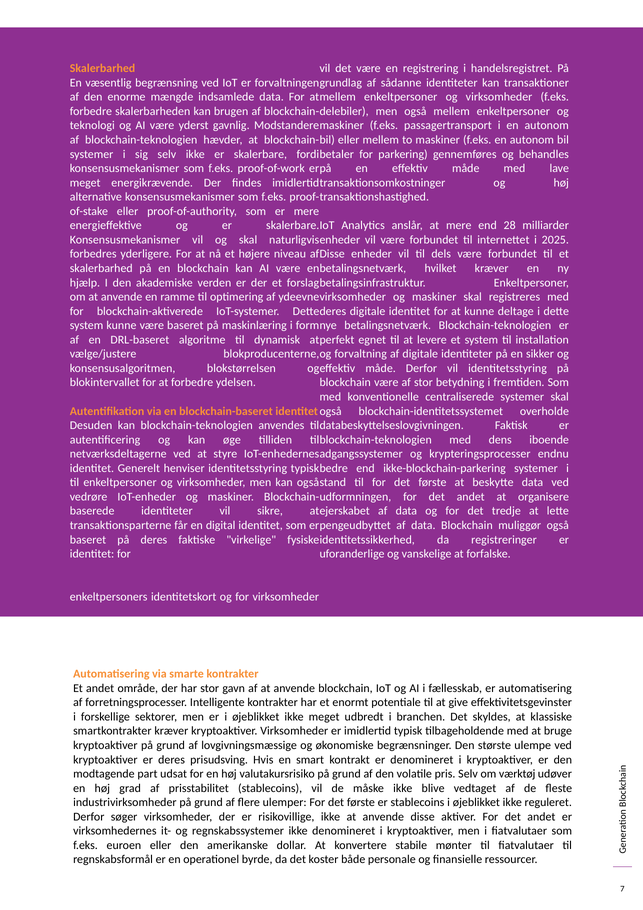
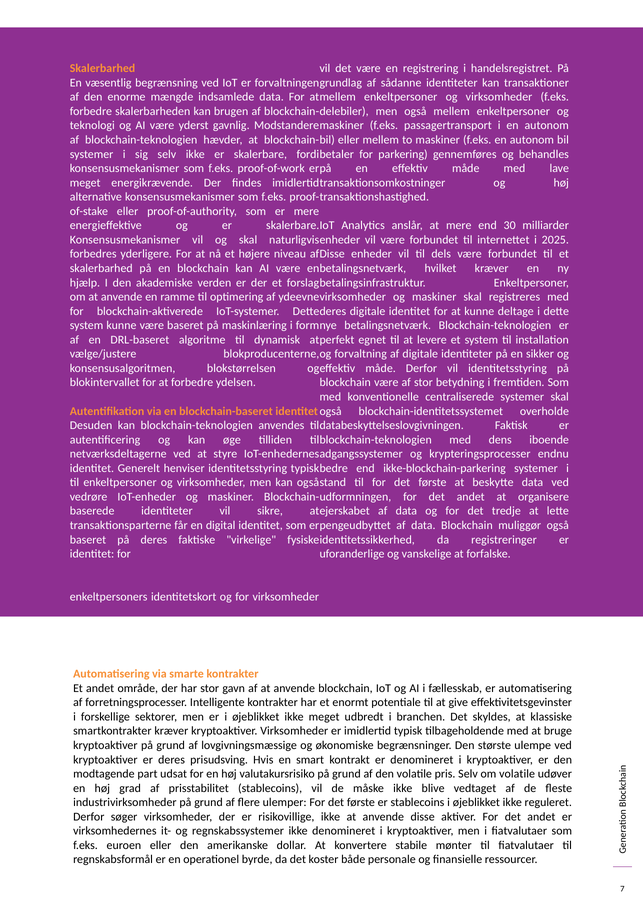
28: 28 -> 30
om værktøj: værktøj -> volatile
